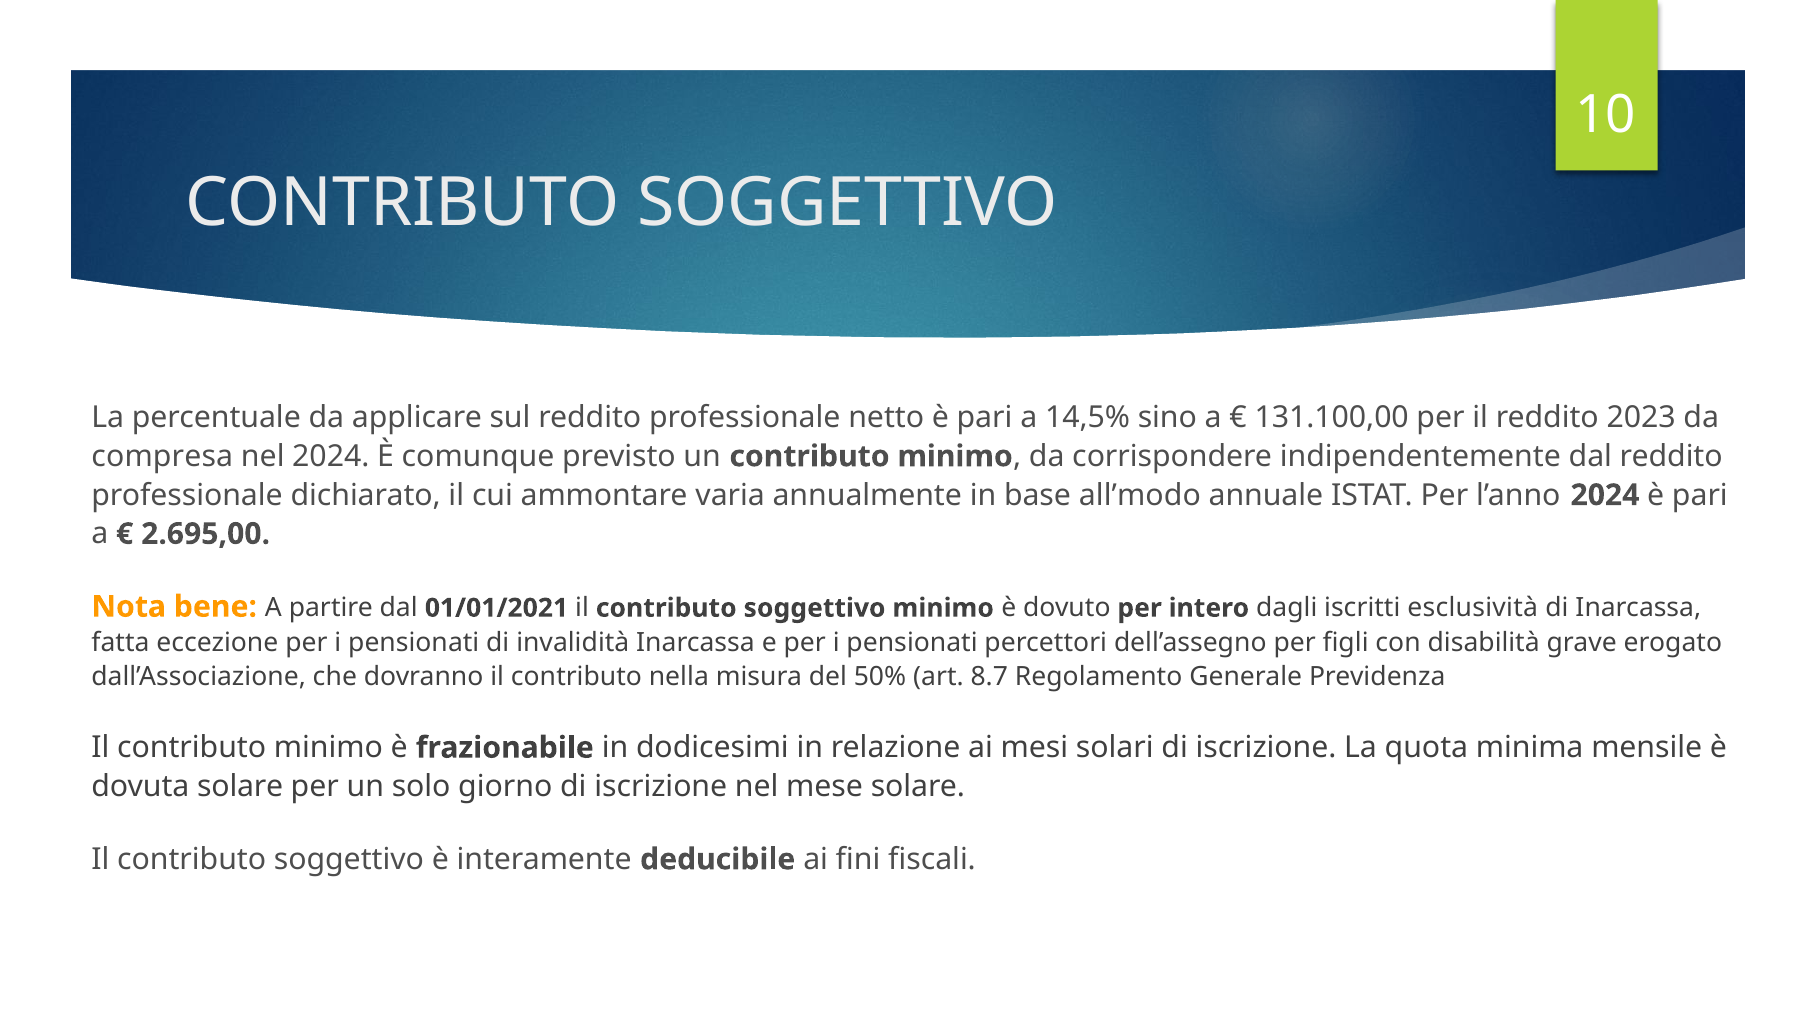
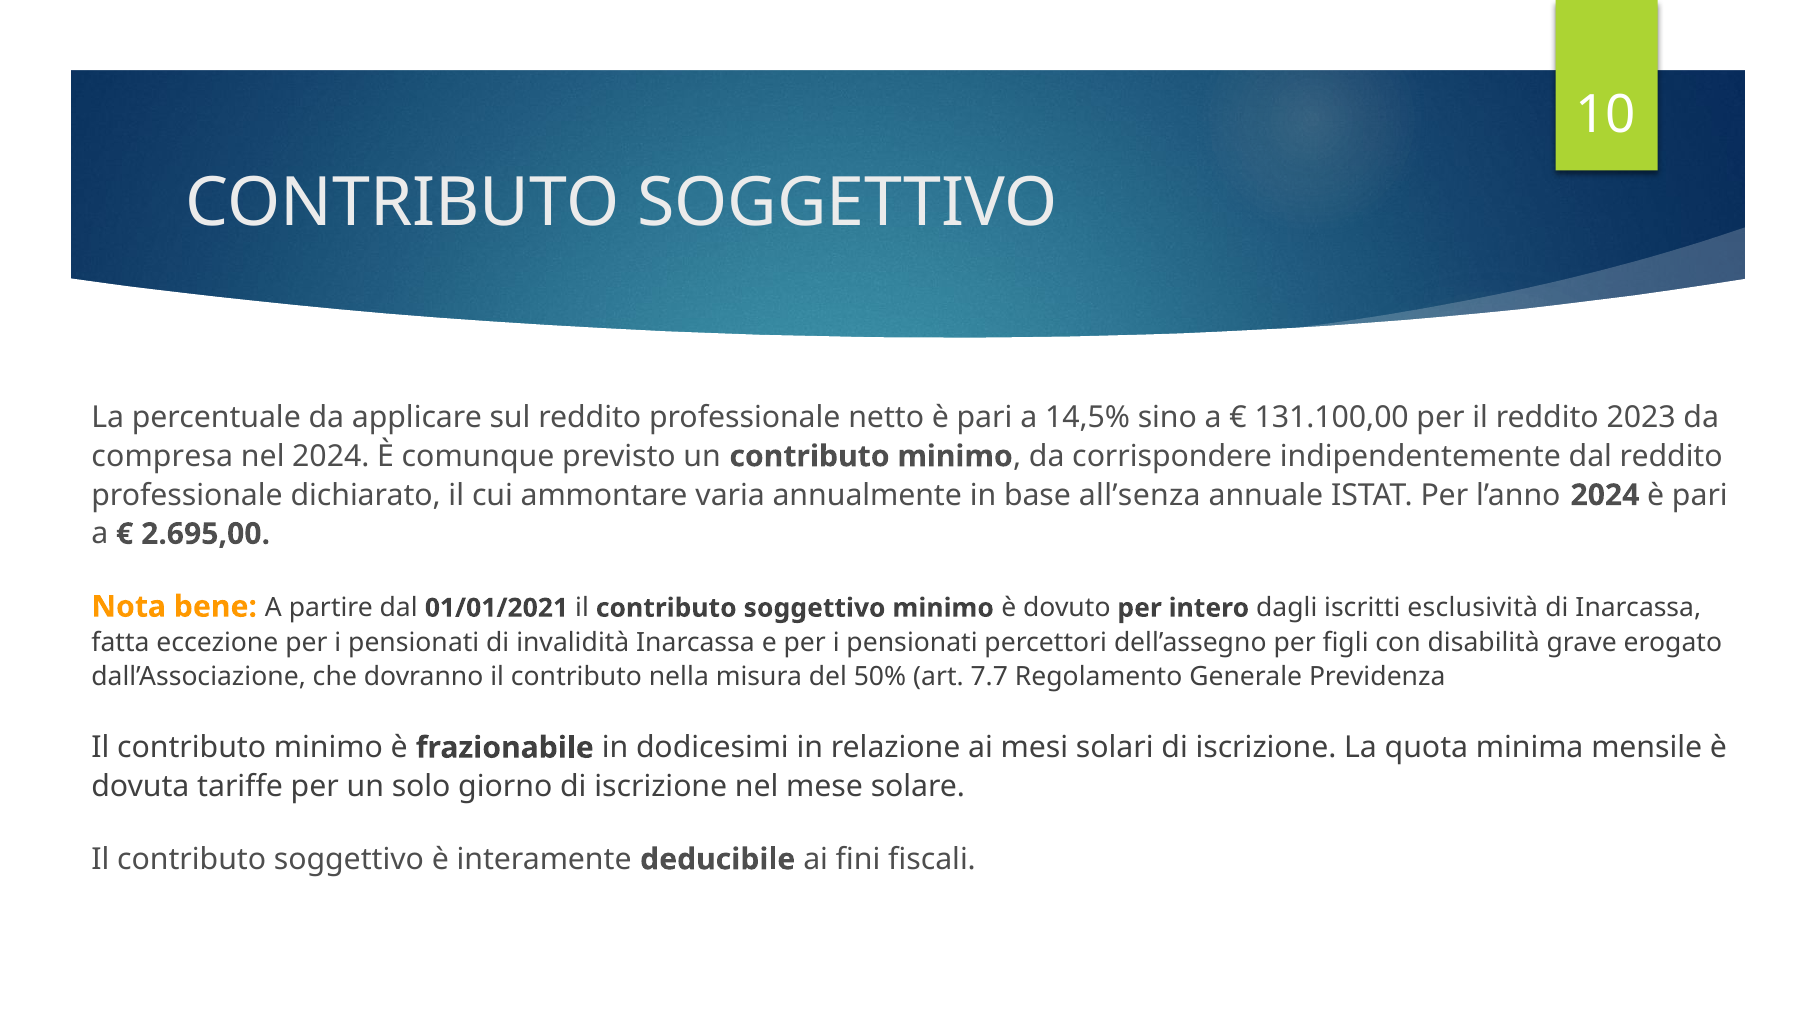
all’modo: all’modo -> all’senza
8.7: 8.7 -> 7.7
dovuta solare: solare -> tariffe
